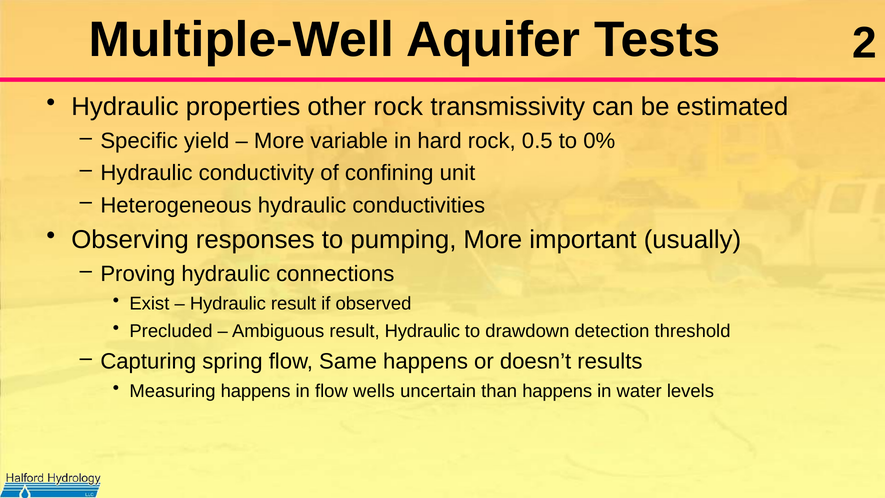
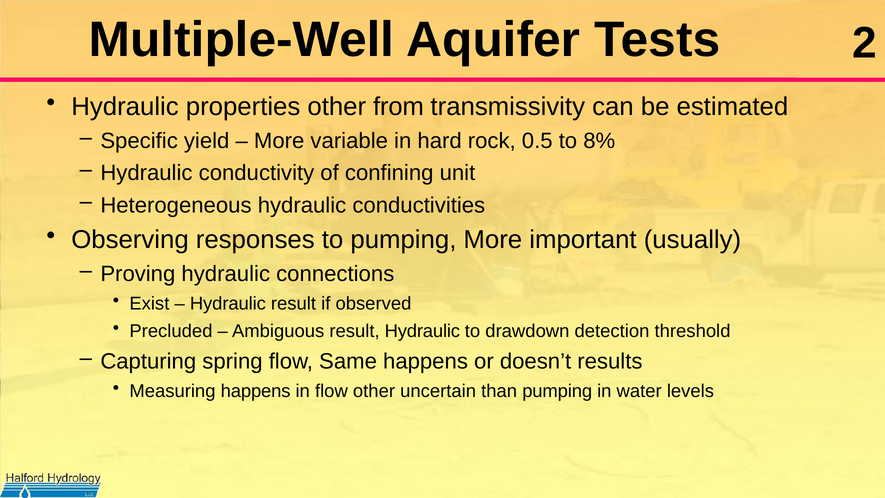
other rock: rock -> from
0%: 0% -> 8%
flow wells: wells -> other
than happens: happens -> pumping
